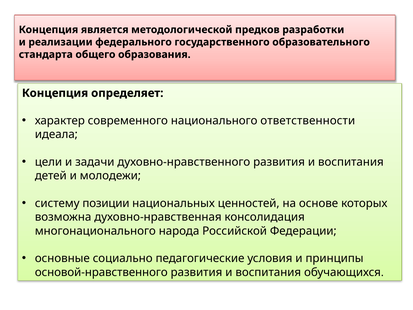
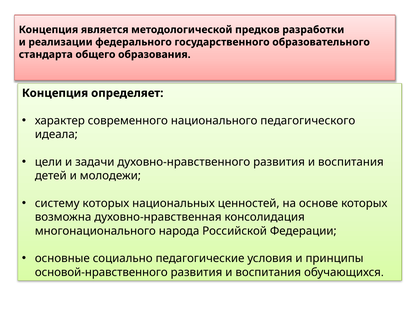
ответственности: ответственности -> педагогического
систему позиции: позиции -> которых
